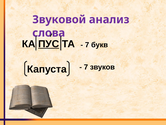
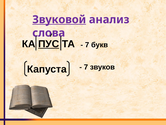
Звуковой underline: none -> present
